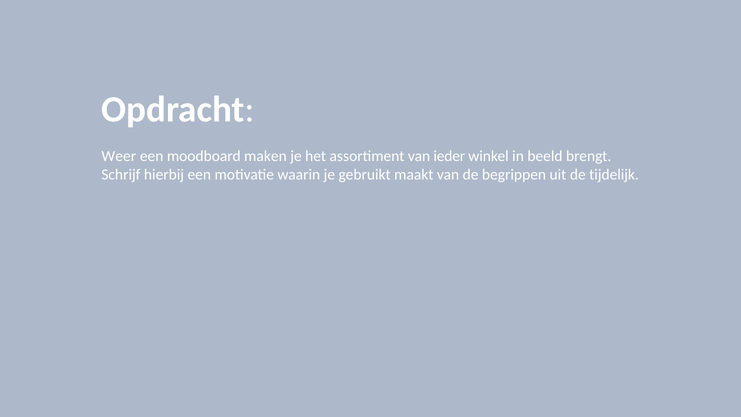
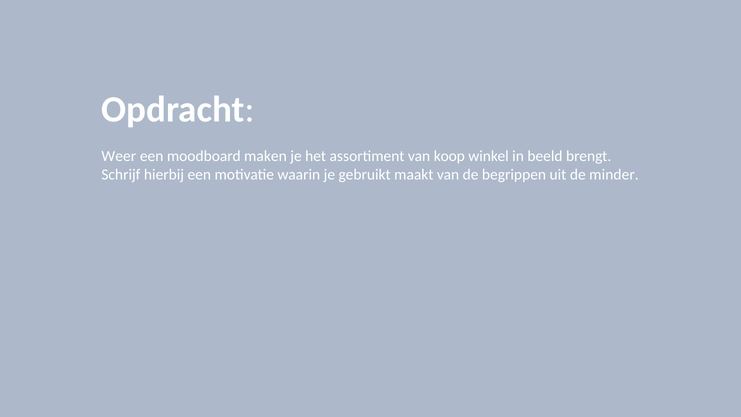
ieder: ieder -> koop
tijdelijk: tijdelijk -> minder
